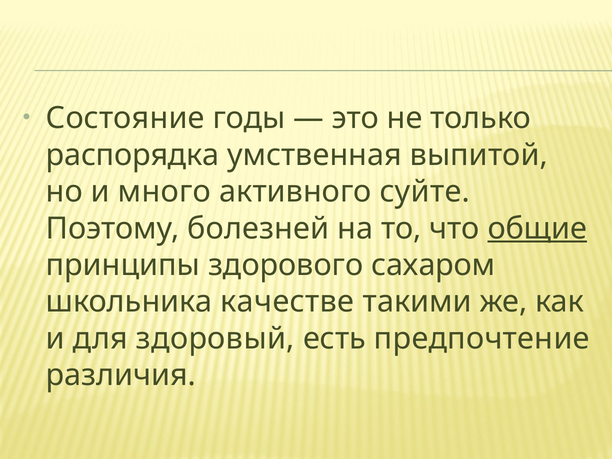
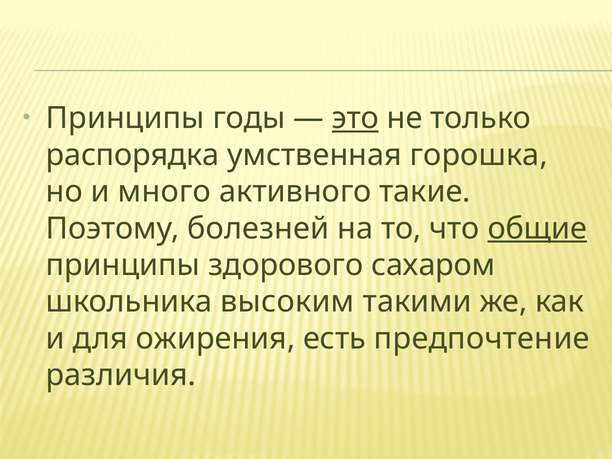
Состояние at (125, 118): Состояние -> Принципы
это underline: none -> present
выпитой: выпитой -> горошка
суйте: суйте -> такие
качестве: качестве -> высоким
здоровый: здоровый -> ожирения
